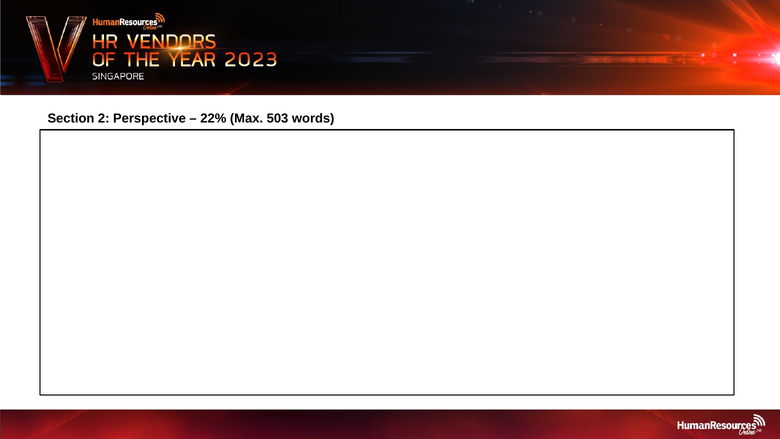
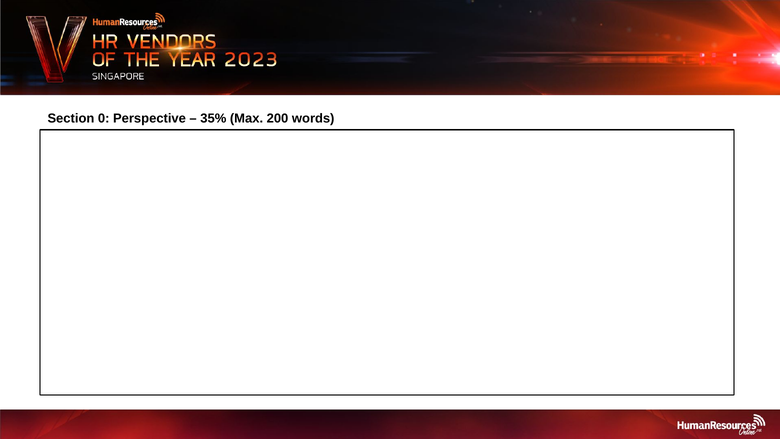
2: 2 -> 0
22%: 22% -> 35%
503: 503 -> 200
